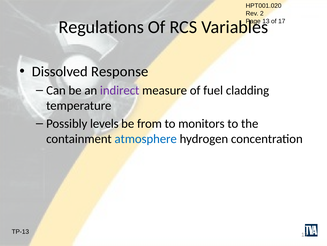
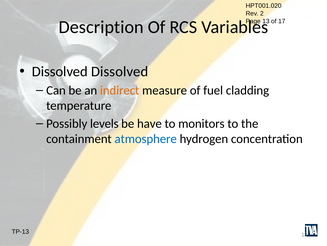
Regulations: Regulations -> Description
Dissolved Response: Response -> Dissolved
indirect colour: purple -> orange
from: from -> have
